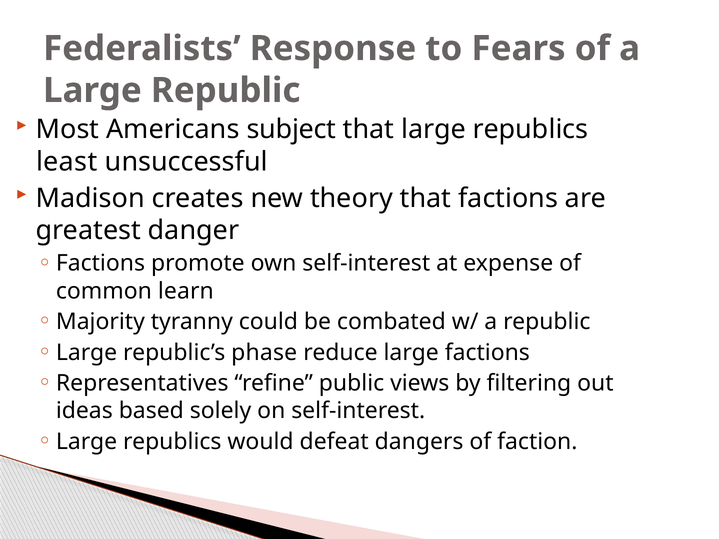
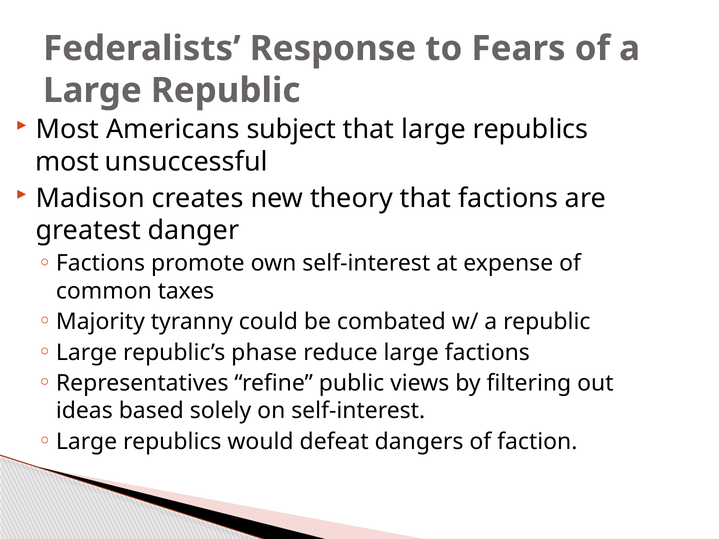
least at (67, 162): least -> most
learn: learn -> taxes
